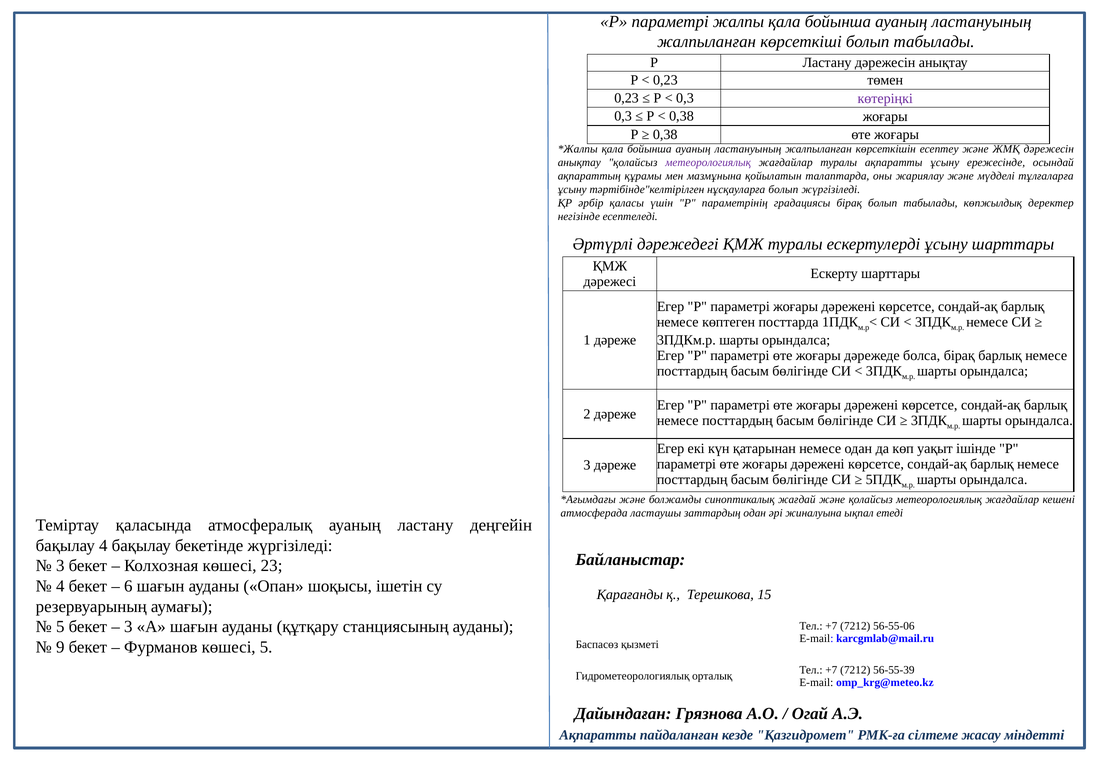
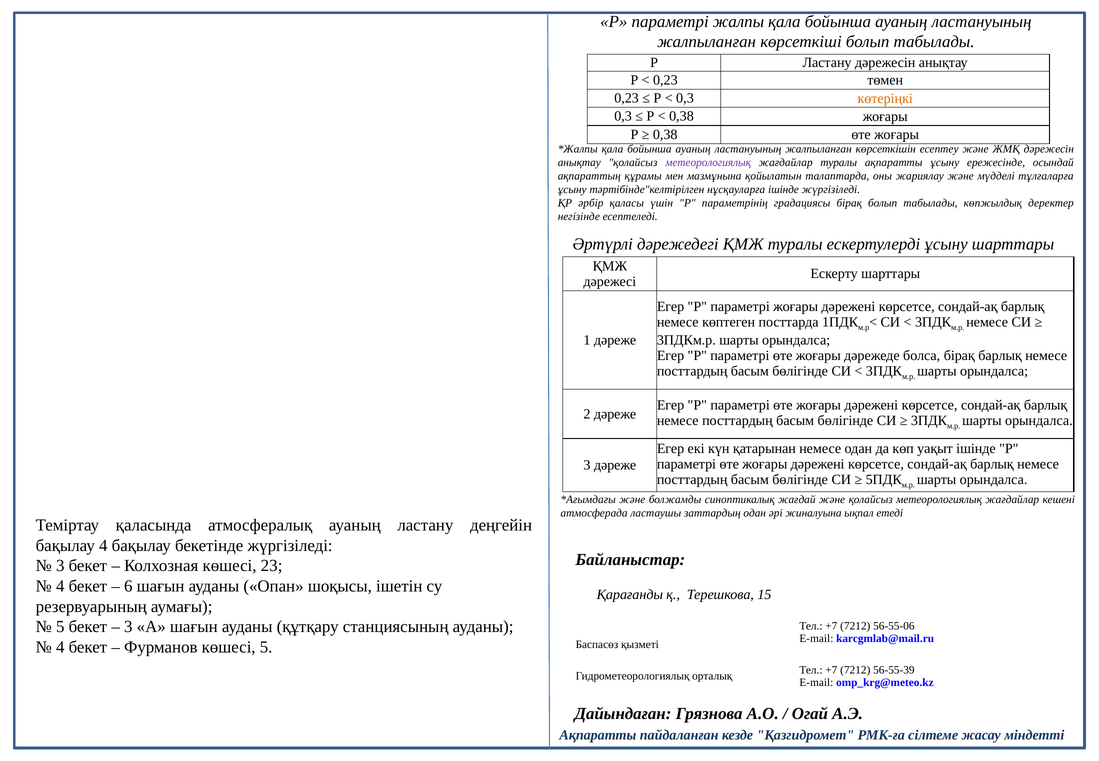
көтеріңкі colour: purple -> orange
нұсқауларға болып: болып -> ішінде
9 at (60, 647): 9 -> 4
